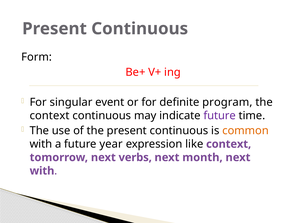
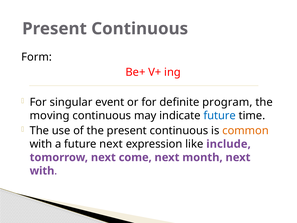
context at (50, 115): context -> moving
future at (220, 115) colour: purple -> blue
future year: year -> next
like context: context -> include
verbs: verbs -> come
